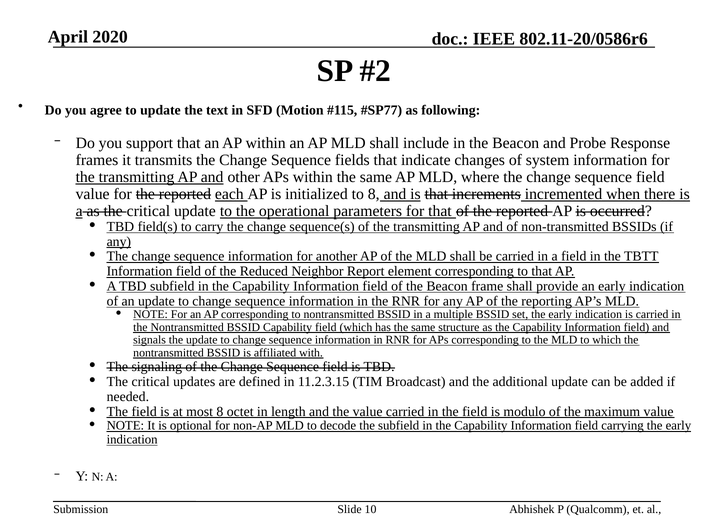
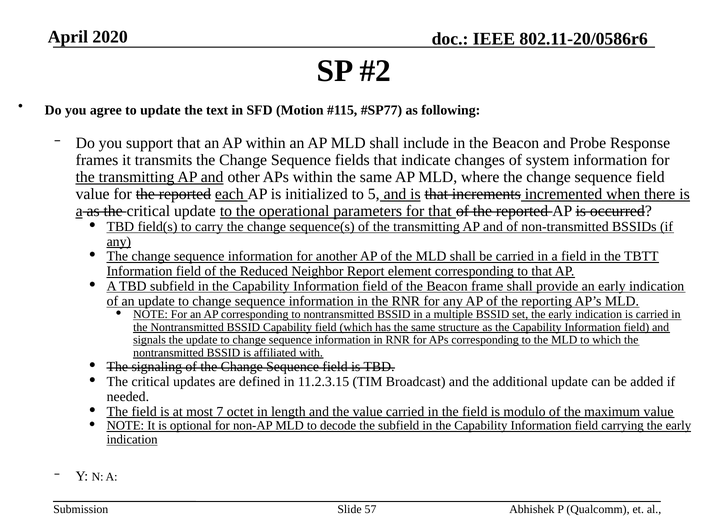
to 8: 8 -> 5
most 8: 8 -> 7
10: 10 -> 57
